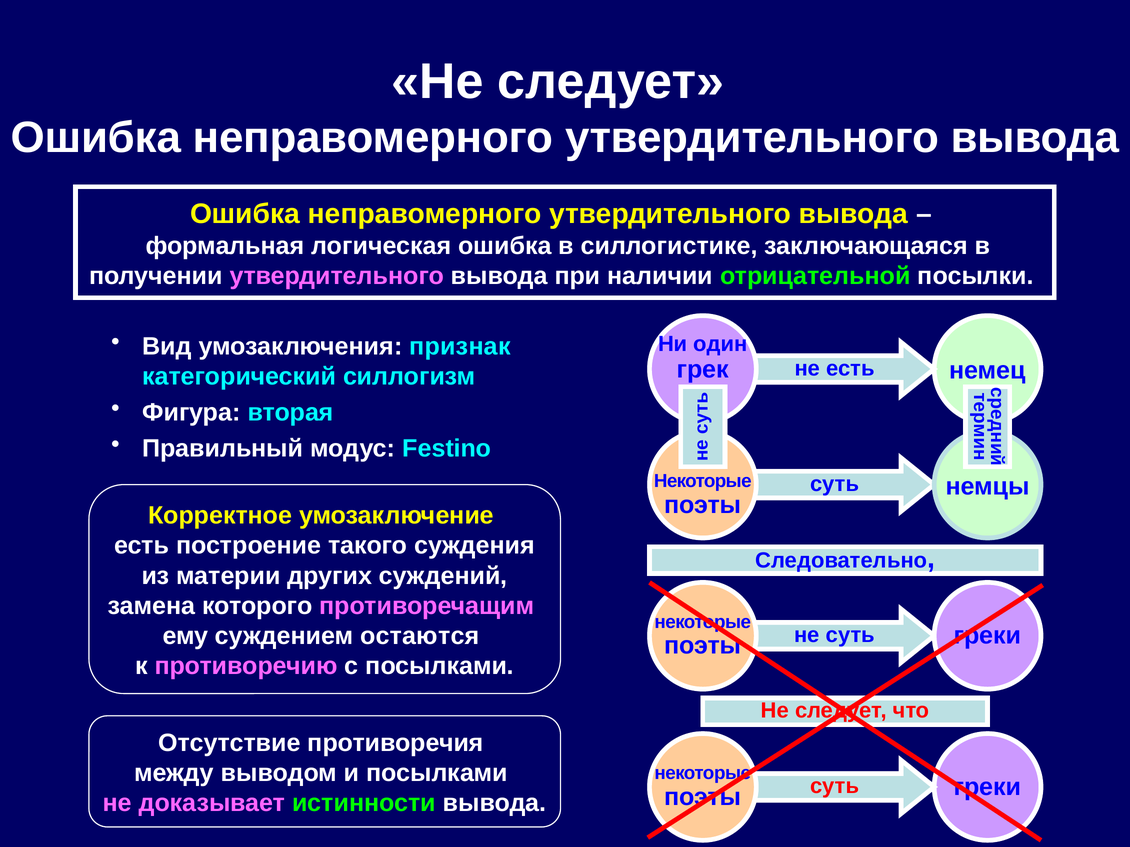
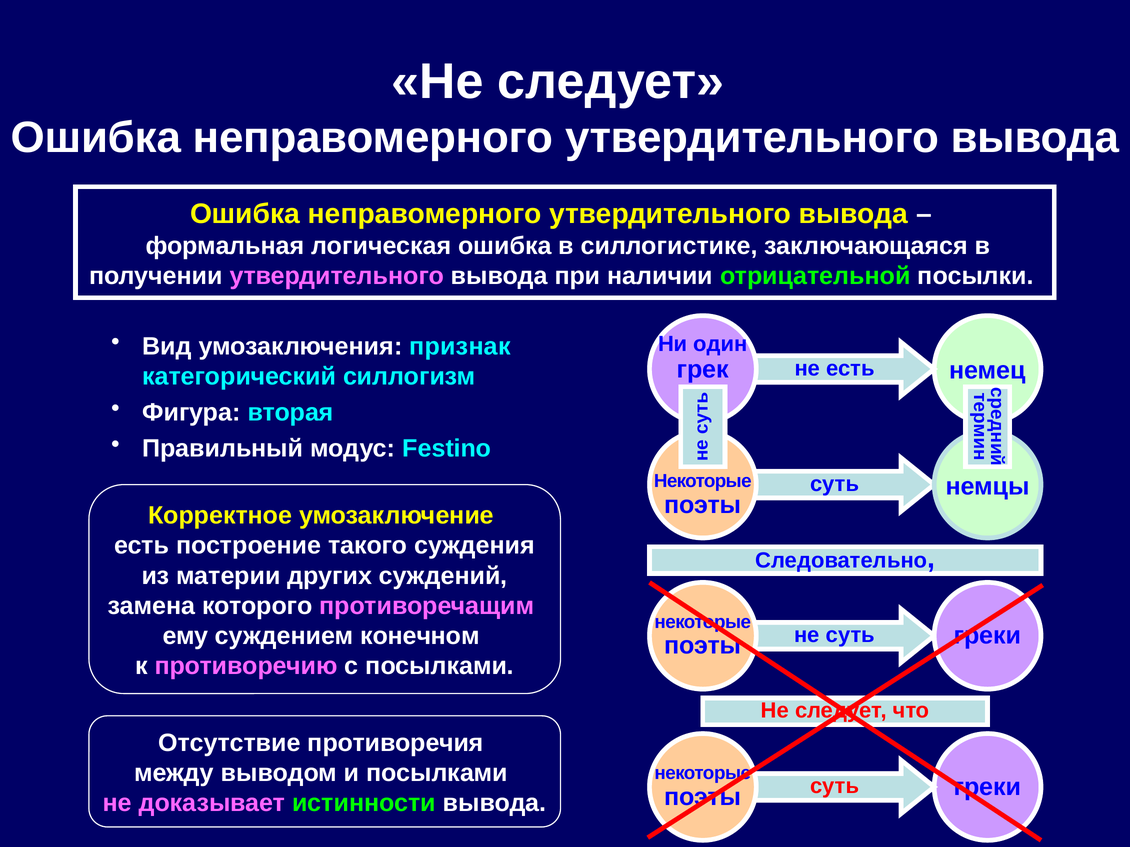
остаются: остаются -> конечном
